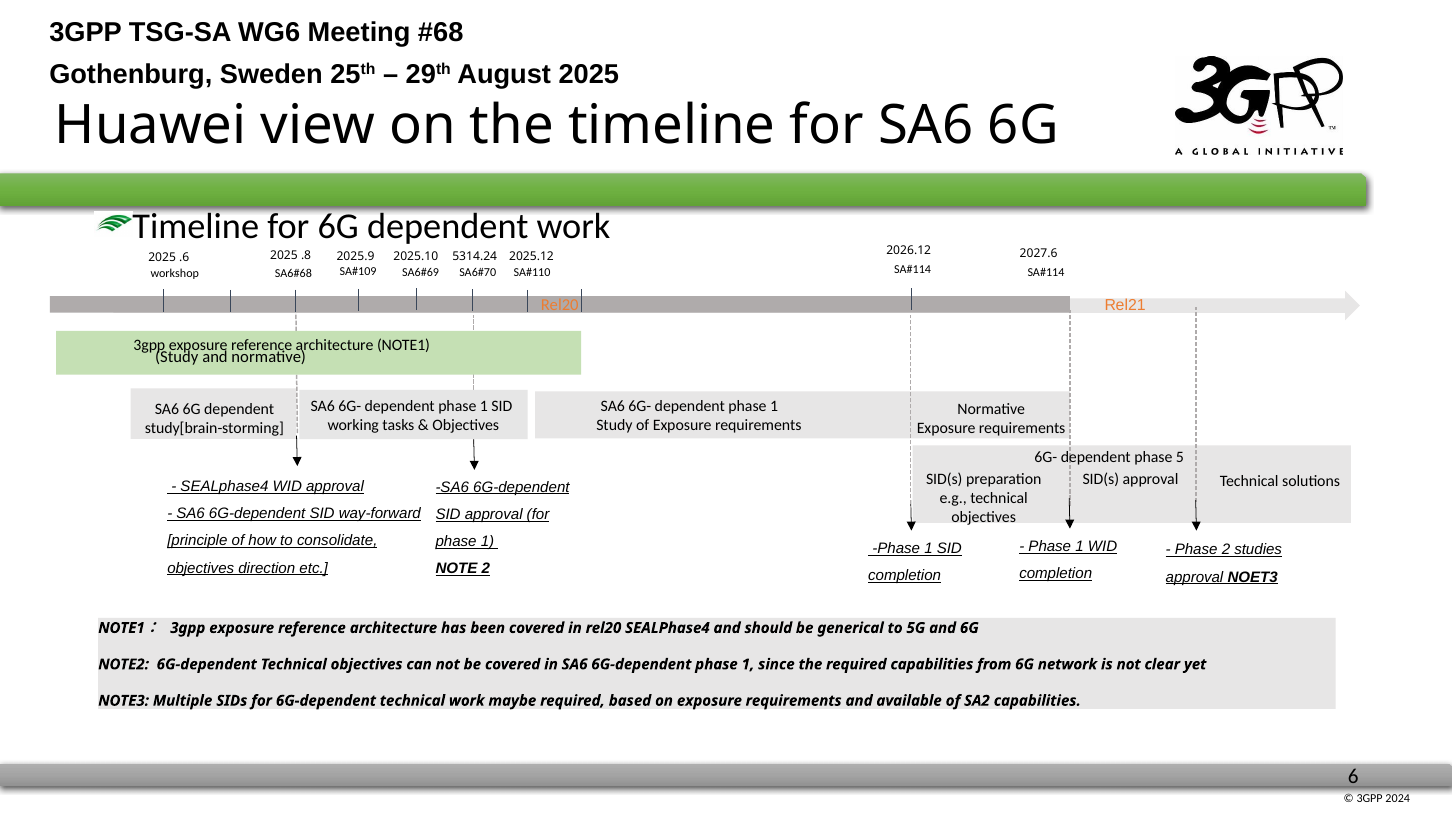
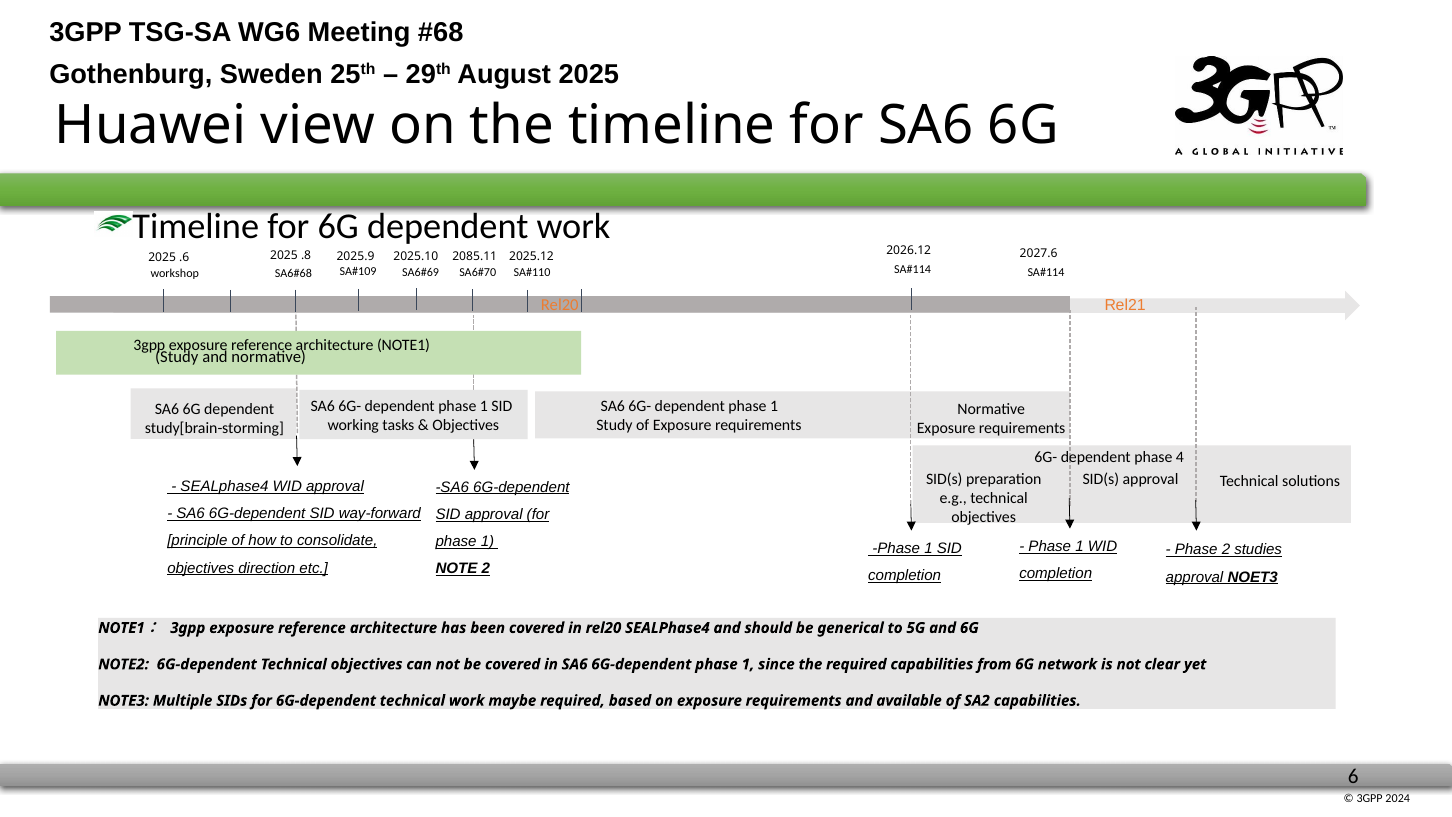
5314.24: 5314.24 -> 2085.11
5: 5 -> 4
